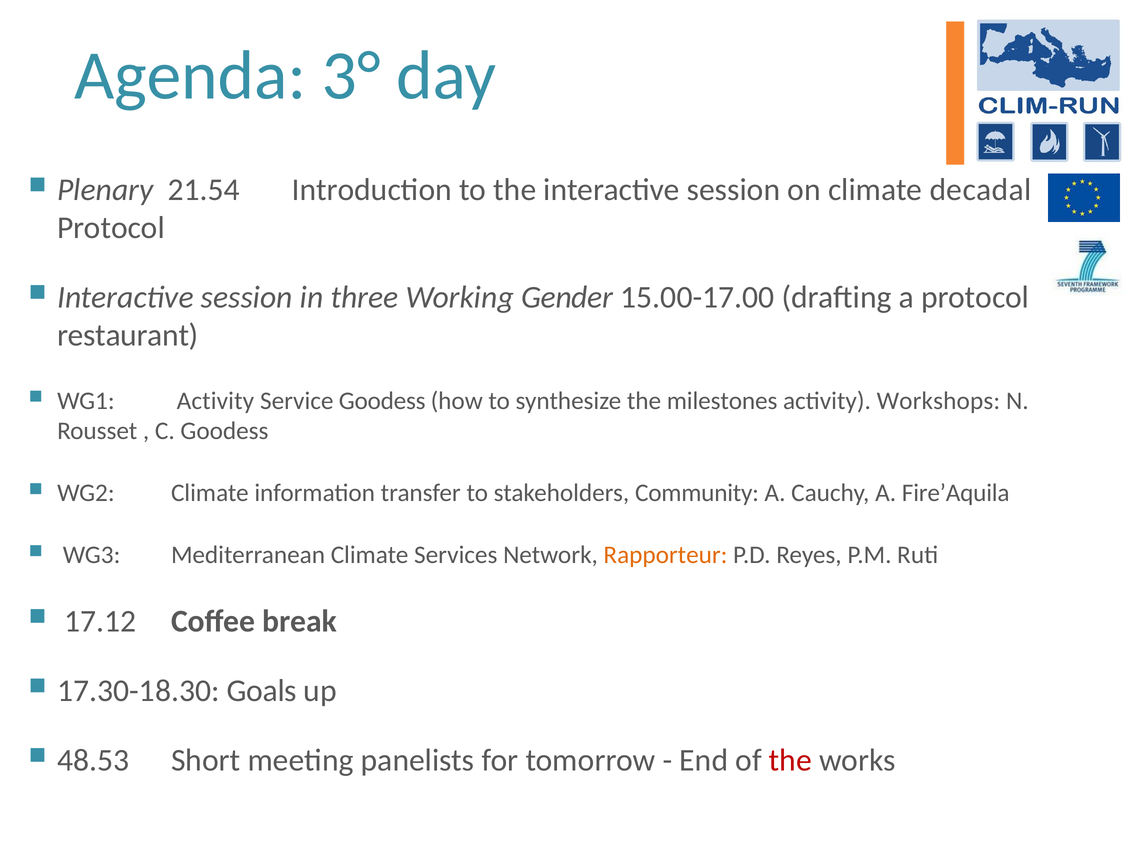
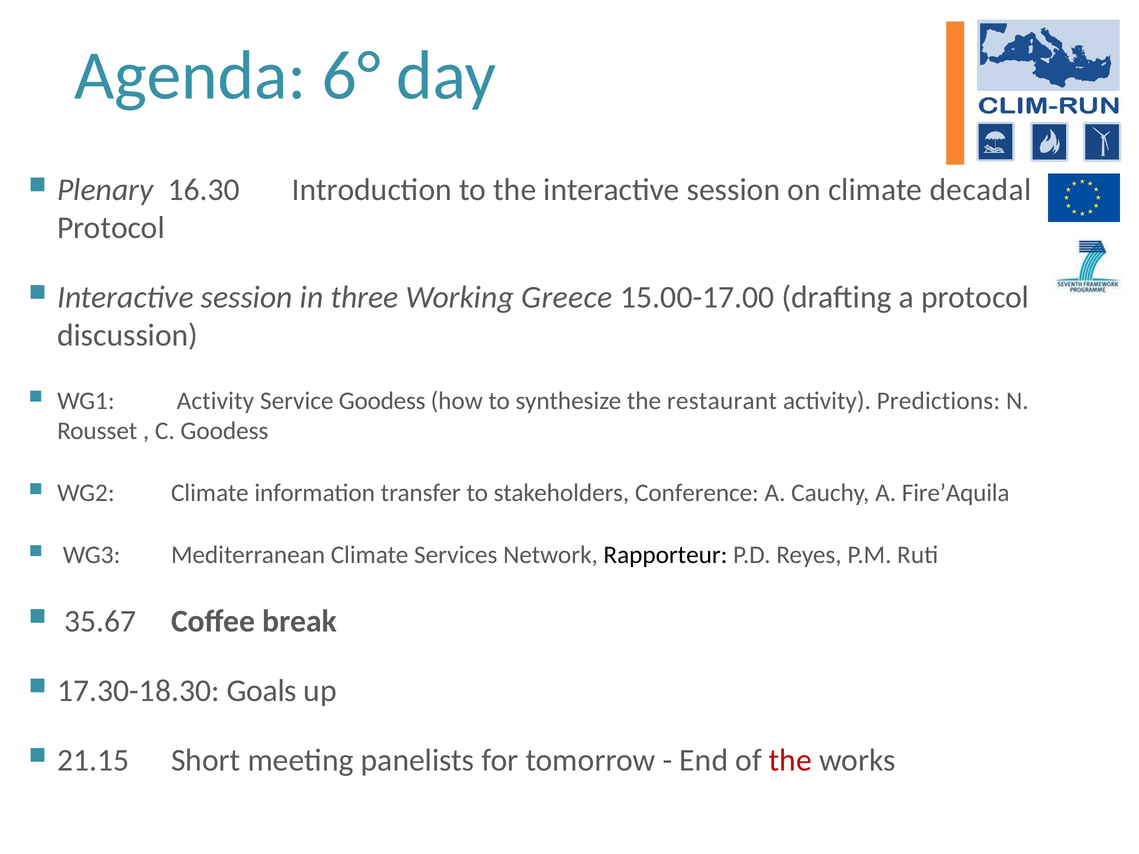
3°: 3° -> 6°
21.54: 21.54 -> 16.30
Gender: Gender -> Greece
restaurant: restaurant -> discussion
milestones: milestones -> restaurant
Workshops: Workshops -> Predictions
Community: Community -> Conference
Rapporteur colour: orange -> black
17.12: 17.12 -> 35.67
48.53: 48.53 -> 21.15
